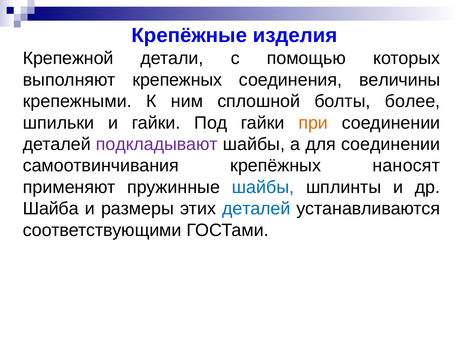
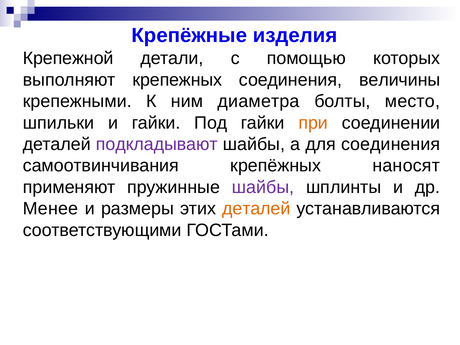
сплошной: сплошной -> диаметра
более: более -> место
для соединении: соединении -> соединения
шайбы at (263, 187) colour: blue -> purple
Шайба: Шайба -> Менее
деталей at (256, 209) colour: blue -> orange
